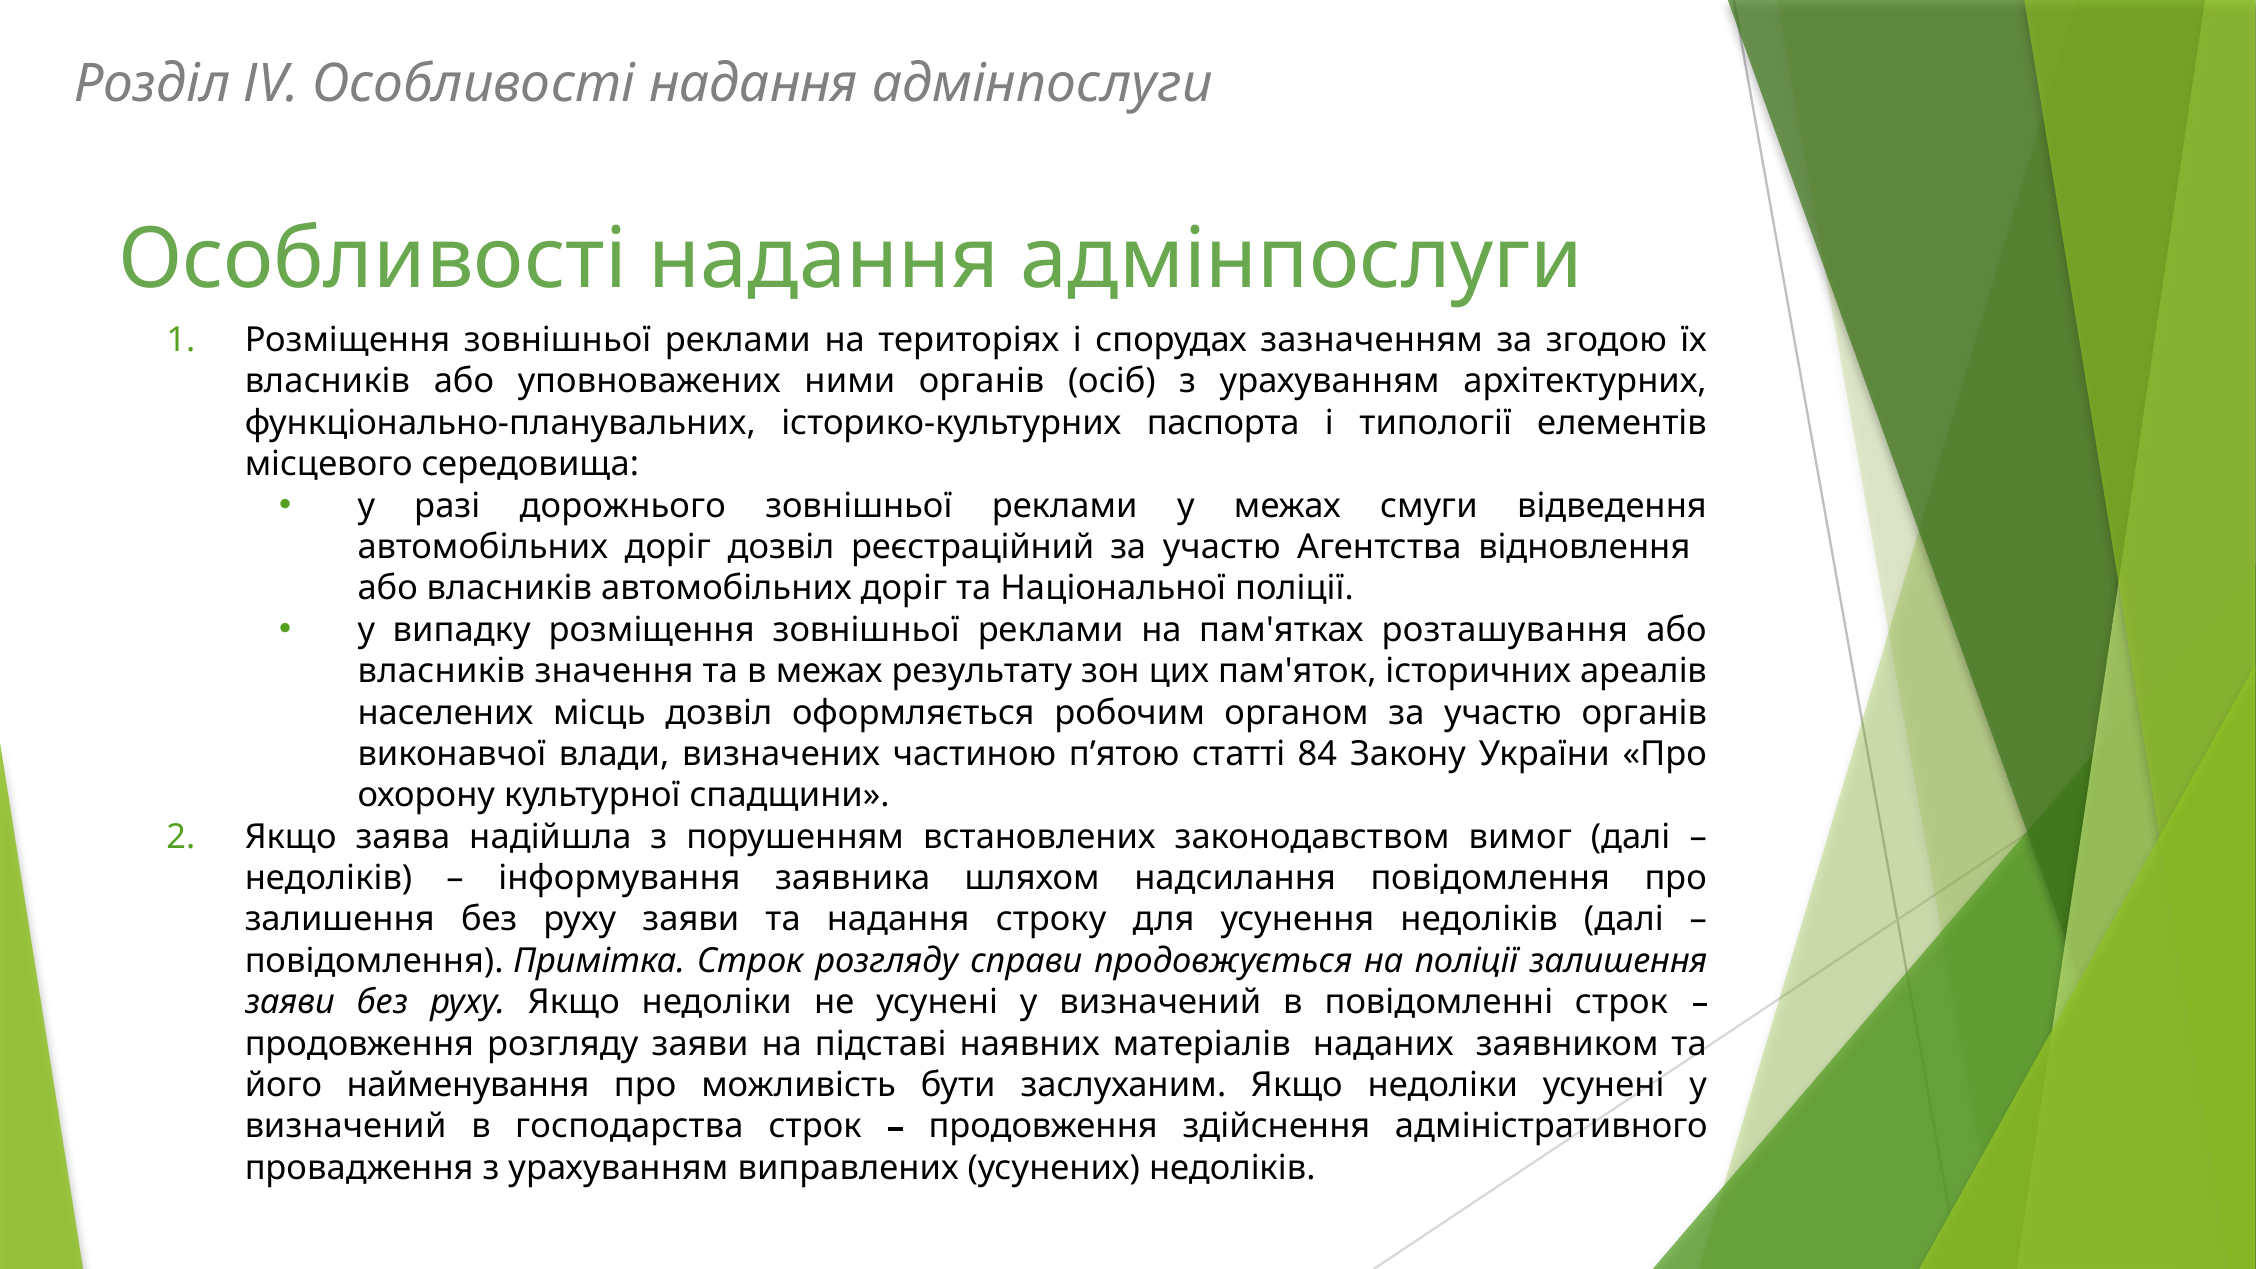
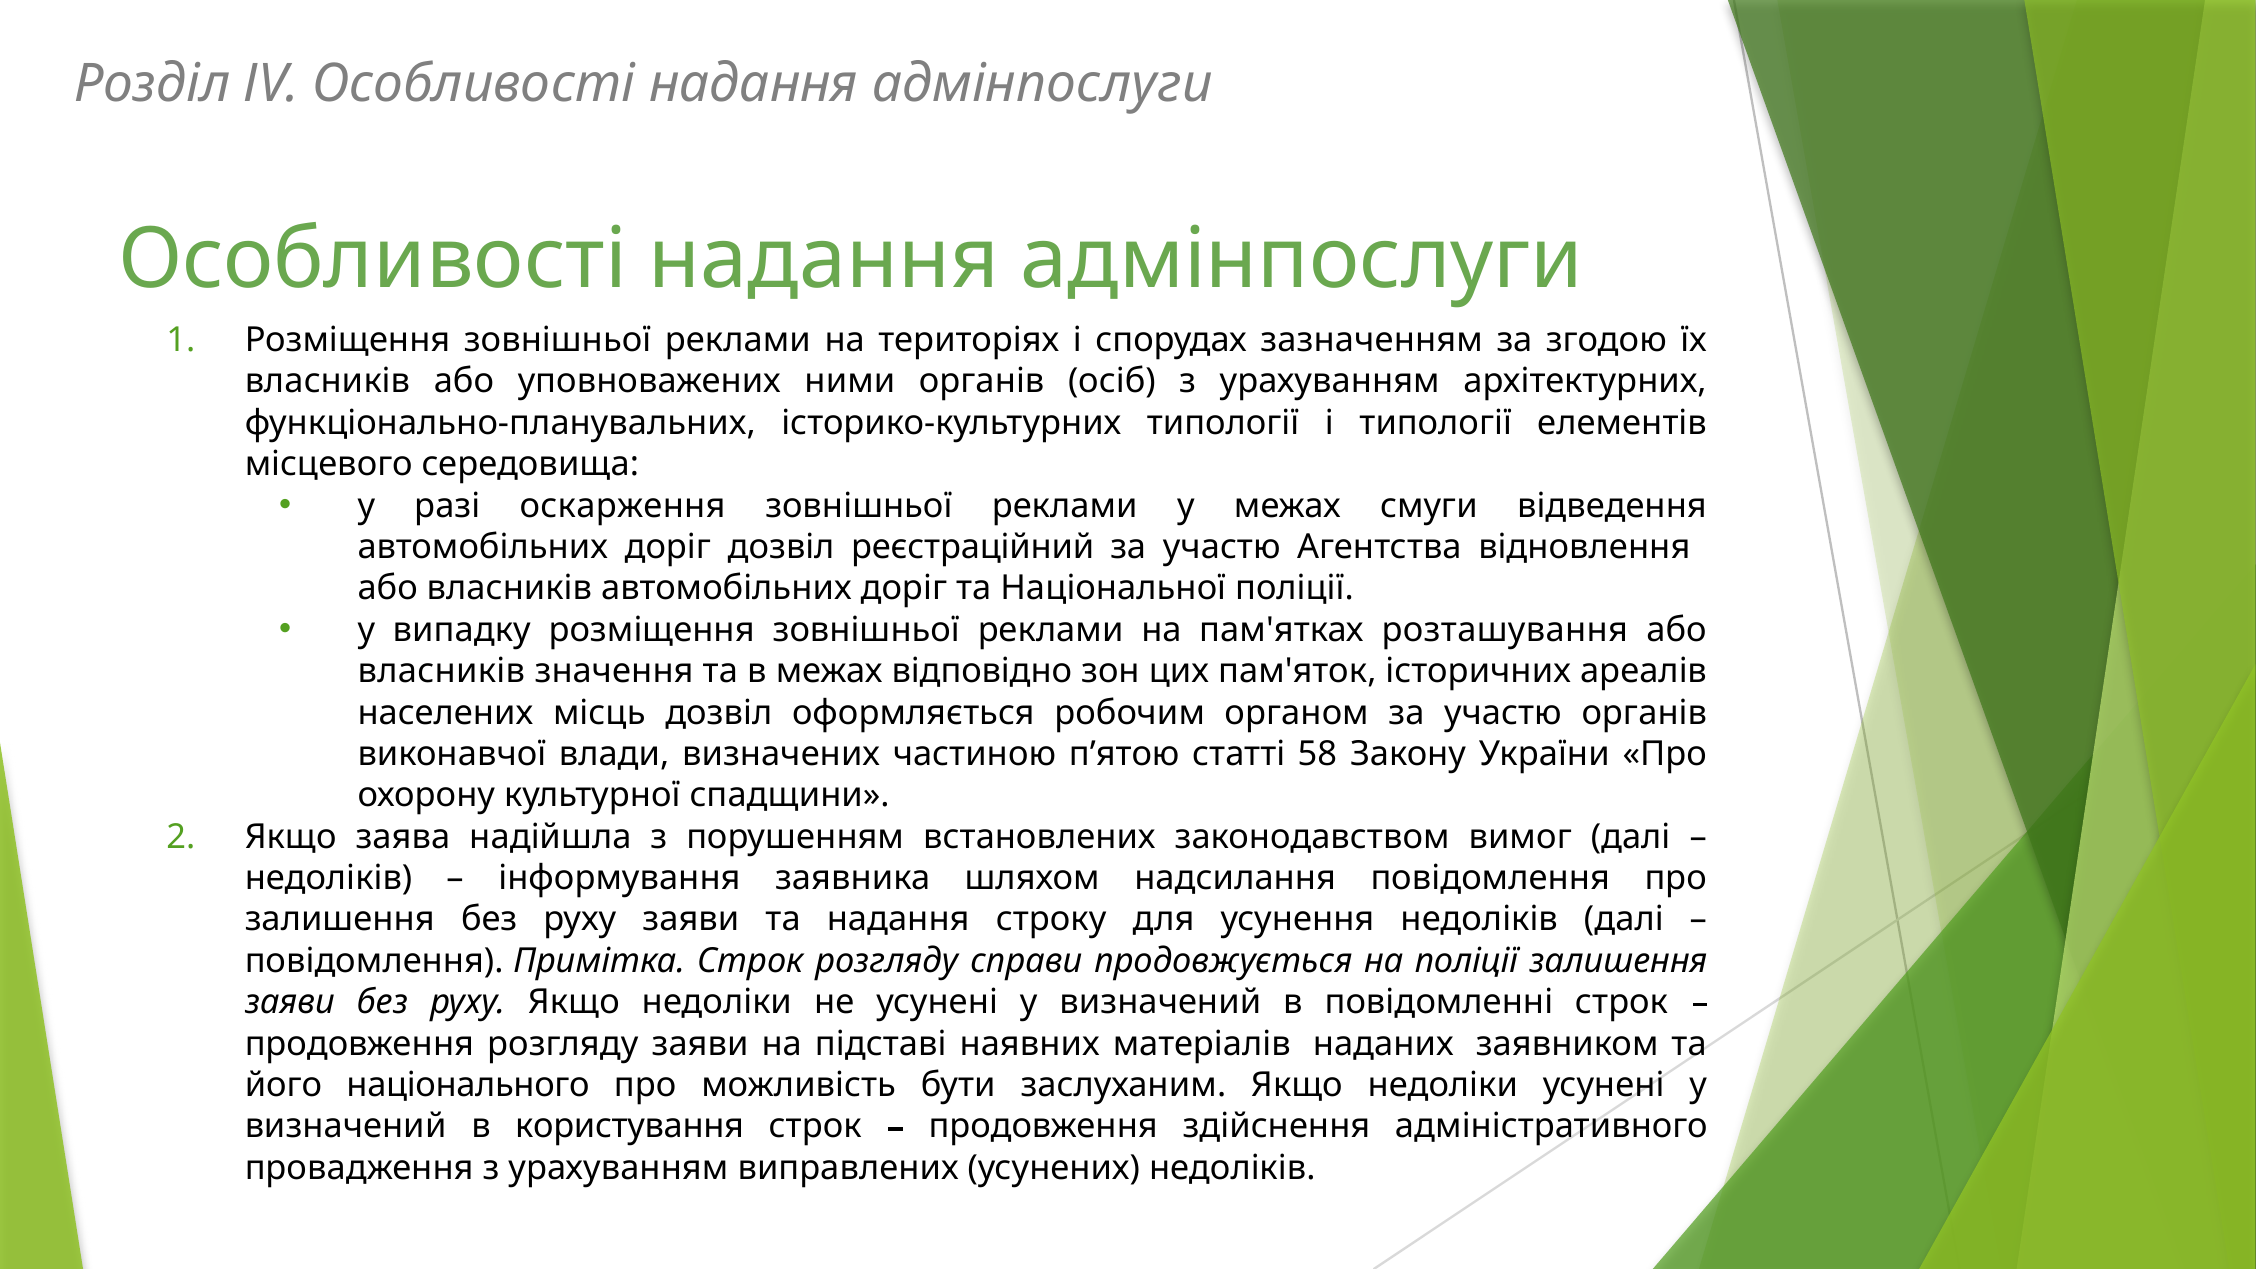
історико-культурних паспорта: паспорта -> типології
дорожнього: дорожнього -> оскарження
результату: результату -> відповідно
84: 84 -> 58
найменування: найменування -> національного
господарства: господарства -> користування
